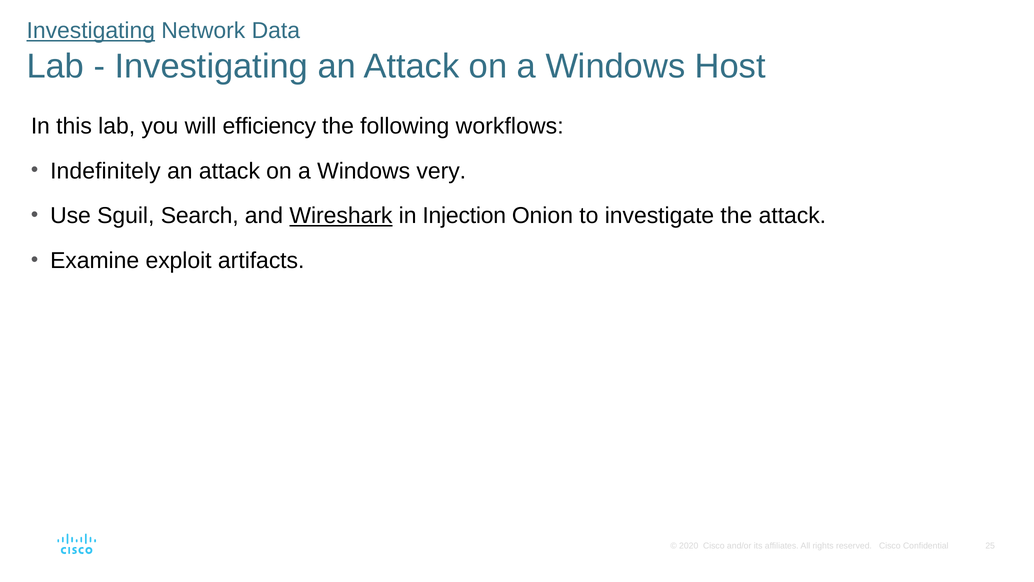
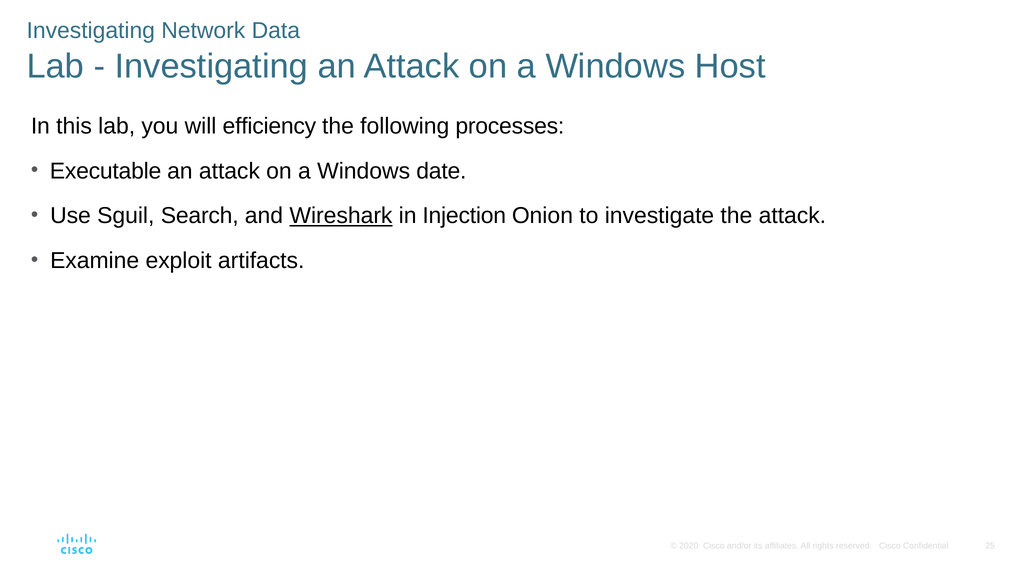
Investigating at (91, 31) underline: present -> none
workflows: workflows -> processes
Indefinitely: Indefinitely -> Executable
very: very -> date
